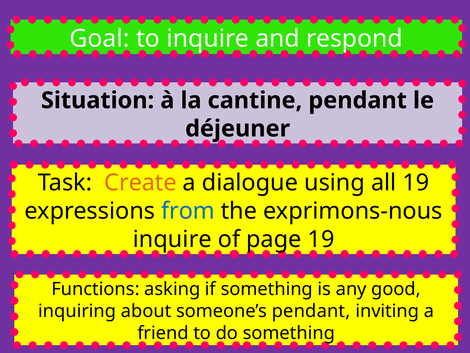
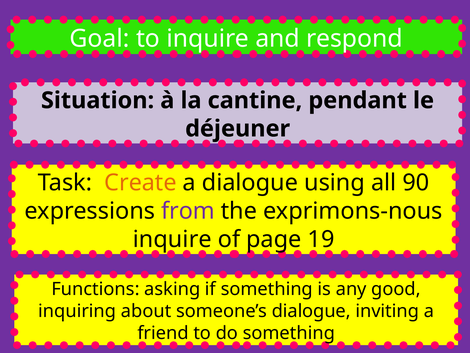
all 19: 19 -> 90
from colour: blue -> purple
someone’s pendant: pendant -> dialogue
